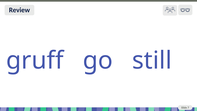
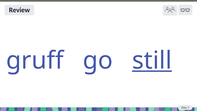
still underline: none -> present
